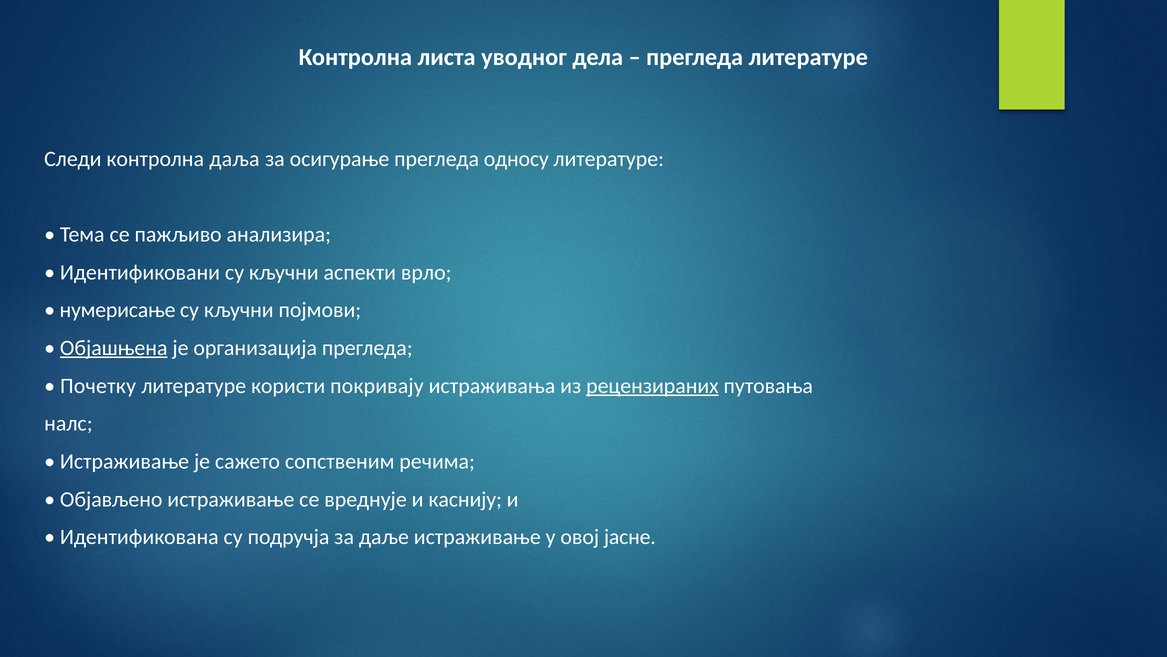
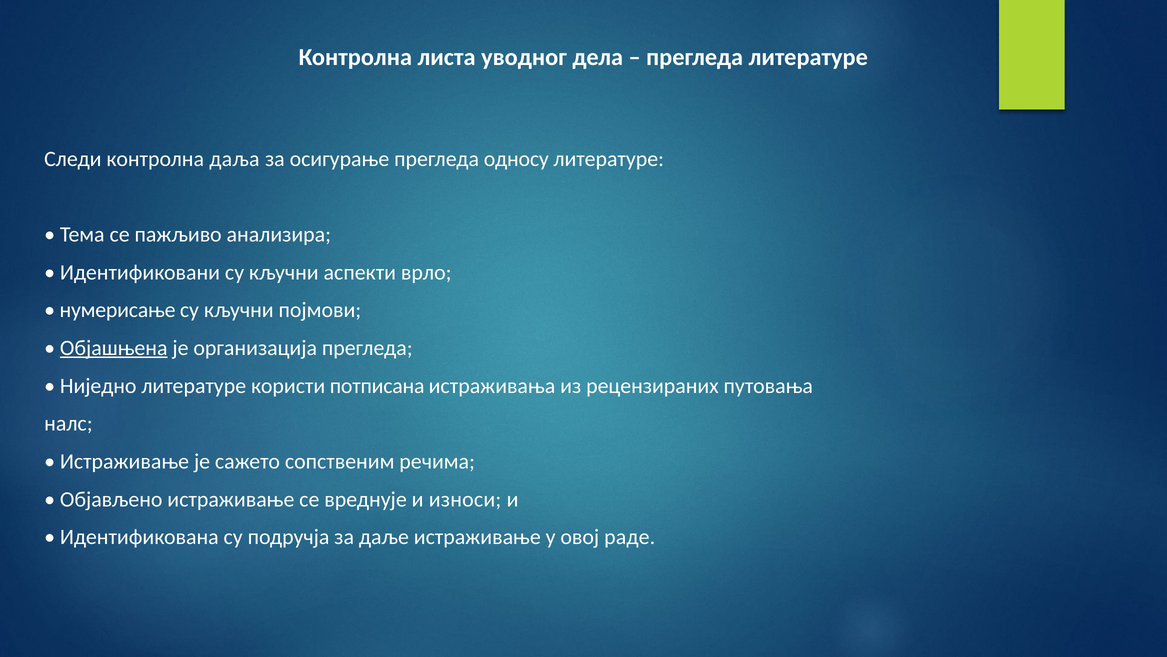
Почетку: Почетку -> Ниједно
покривају: покривају -> потписана
рецензираних underline: present -> none
каснију: каснију -> износи
јасне: јасне -> раде
